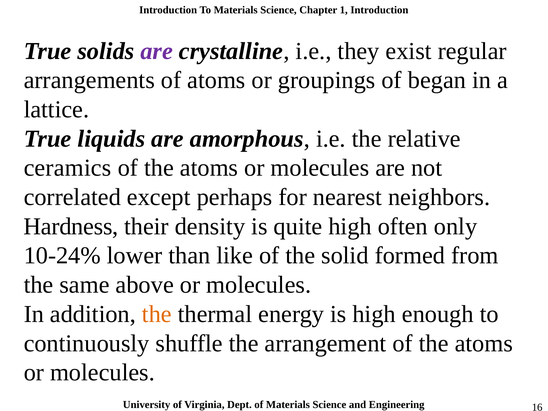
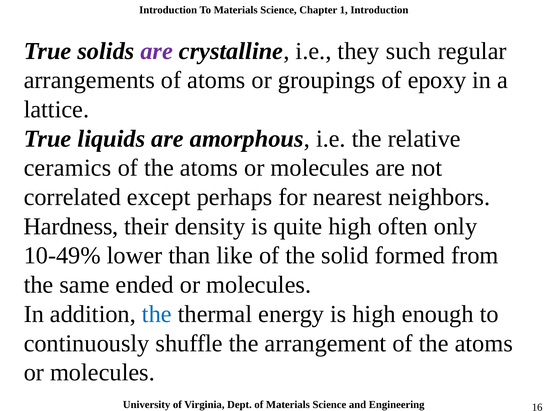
exist: exist -> such
began: began -> epoxy
10-24%: 10-24% -> 10-49%
above: above -> ended
the at (157, 314) colour: orange -> blue
